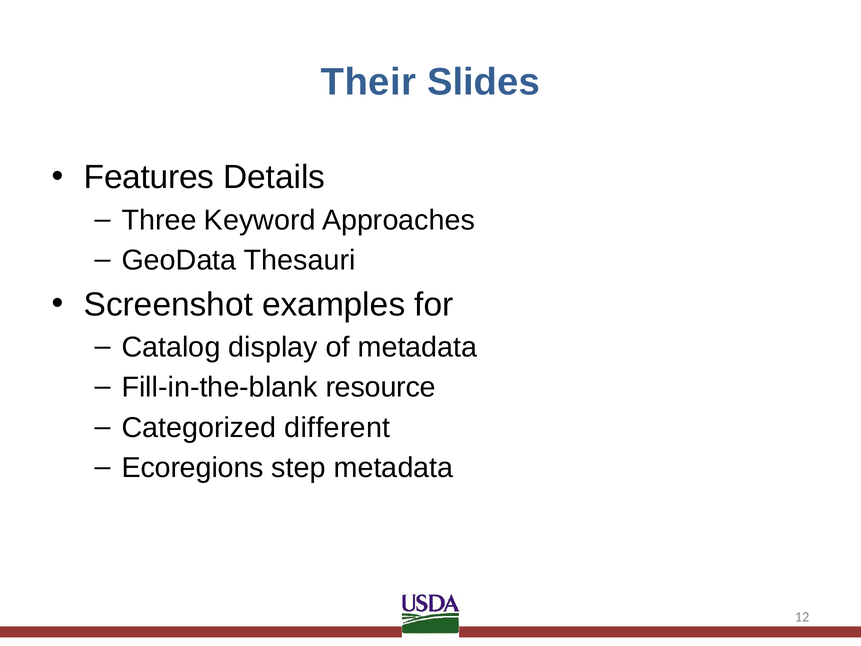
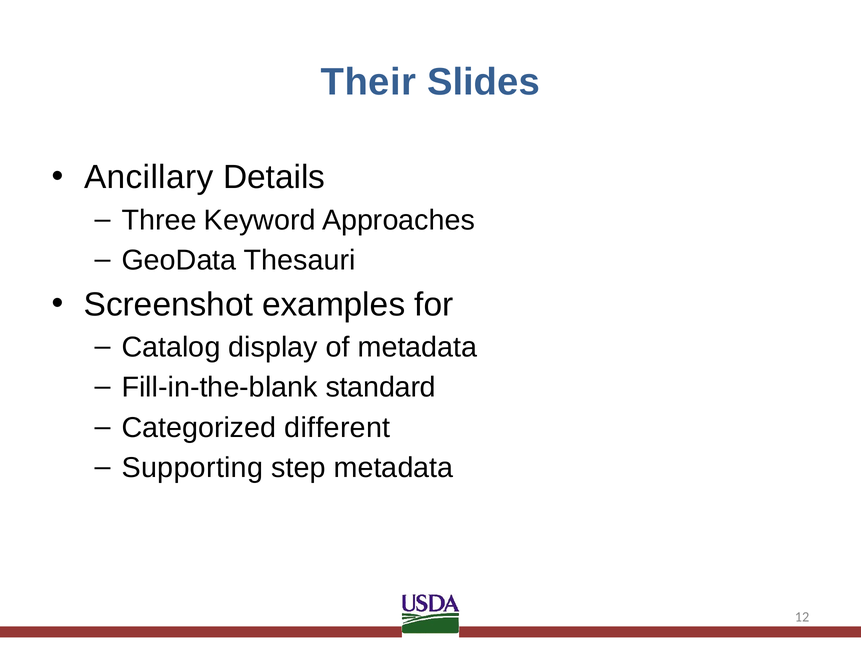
Features: Features -> Ancillary
resource: resource -> standard
Ecoregions: Ecoregions -> Supporting
